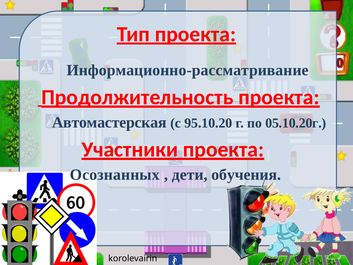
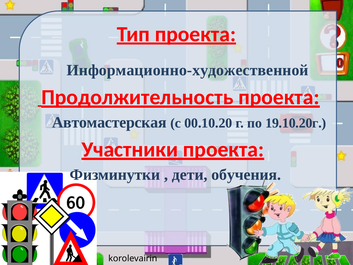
Информационно-рассматривание: Информационно-рассматривание -> Информационно-художественной
95.10.20: 95.10.20 -> 00.10.20
05.10.20г: 05.10.20г -> 19.10.20г
Осознанных: Осознанных -> Физминутки
